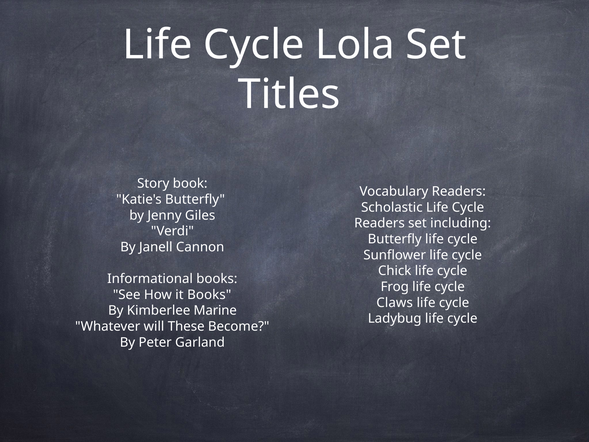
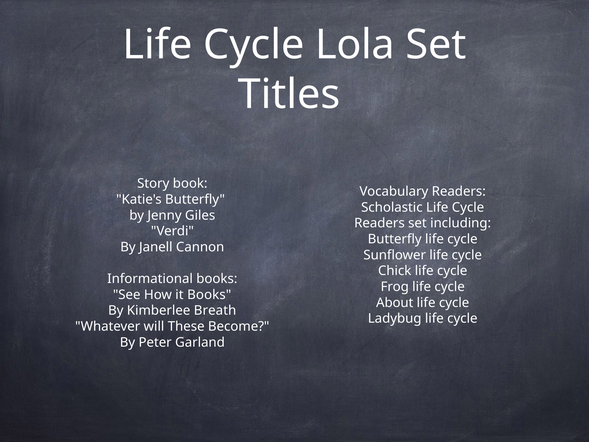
Claws: Claws -> About
Marine: Marine -> Breath
